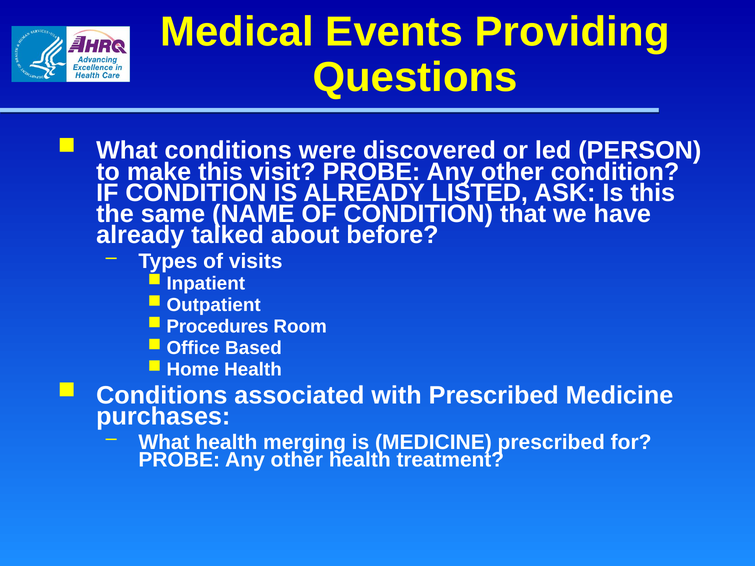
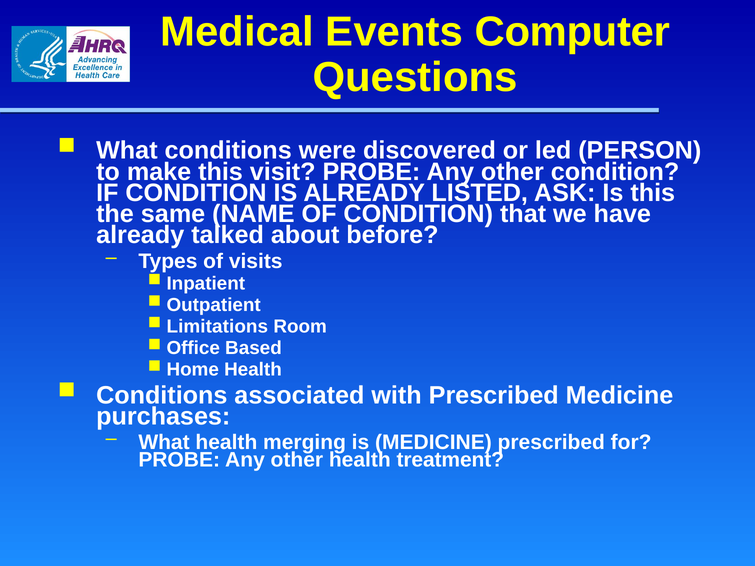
Providing: Providing -> Computer
Procedures: Procedures -> Limitations
